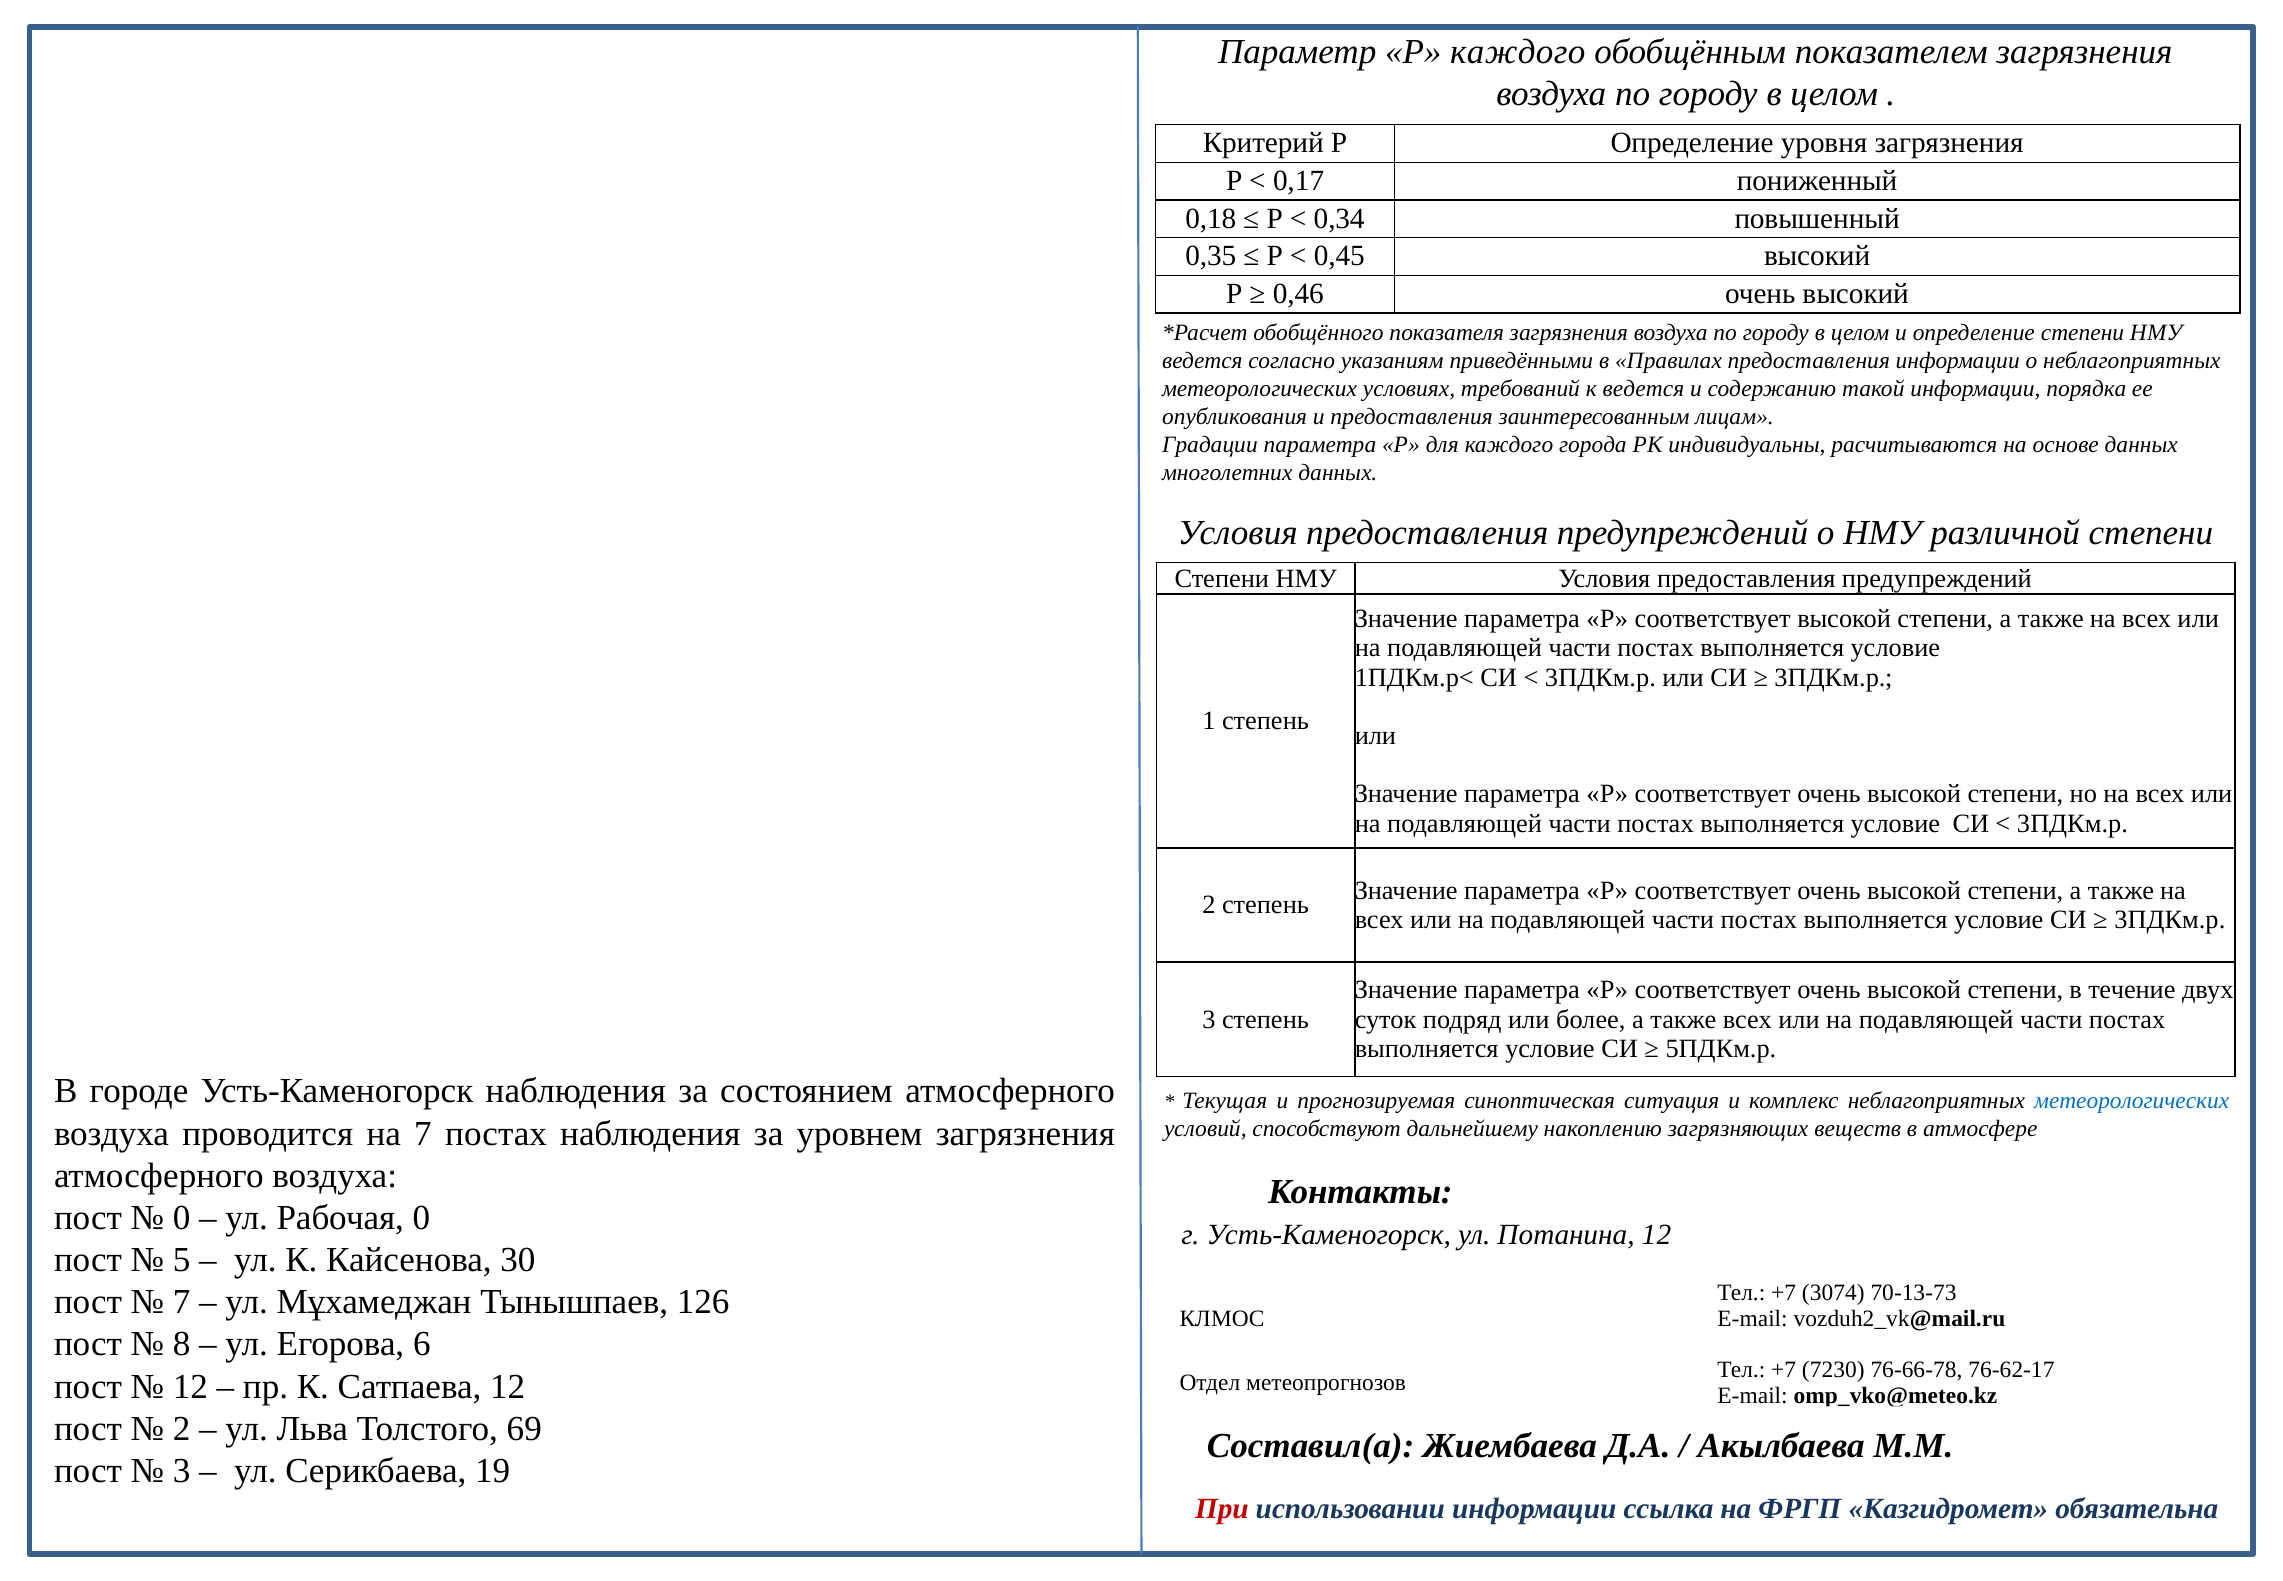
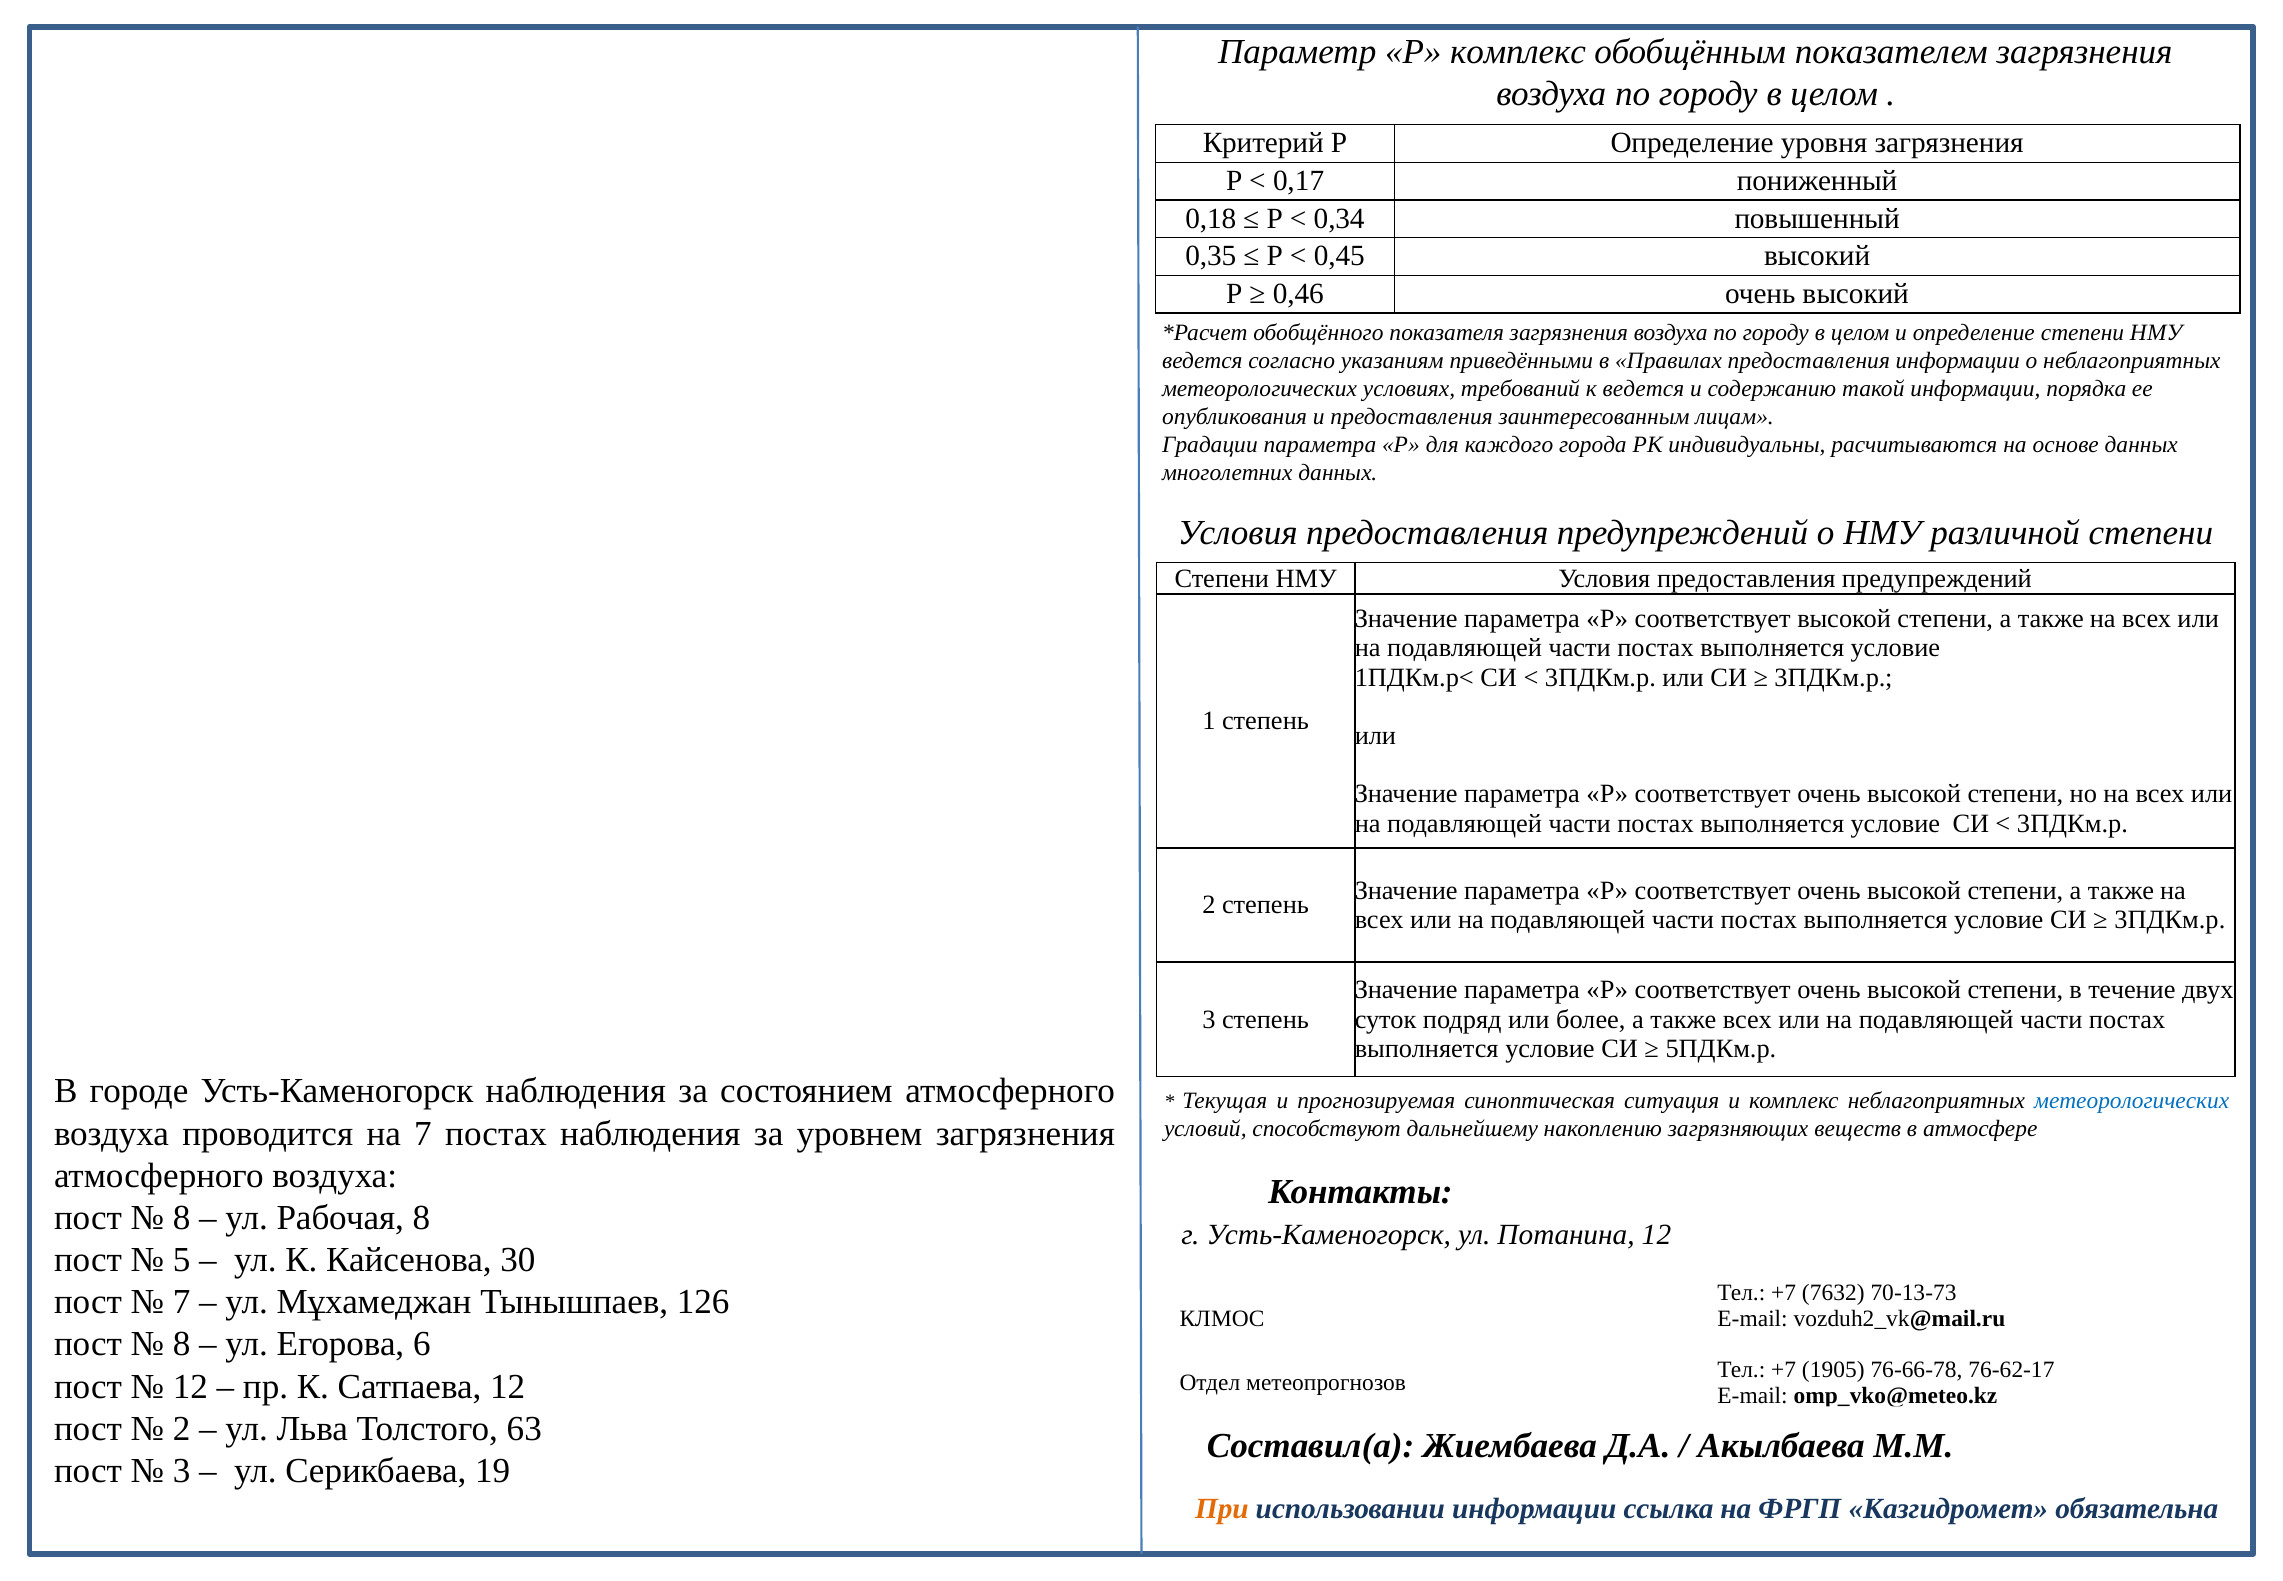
Р каждого: каждого -> комплекс
0 at (182, 1217): 0 -> 8
Рабочая 0: 0 -> 8
3074: 3074 -> 7632
7230: 7230 -> 1905
69: 69 -> 63
При colour: red -> orange
